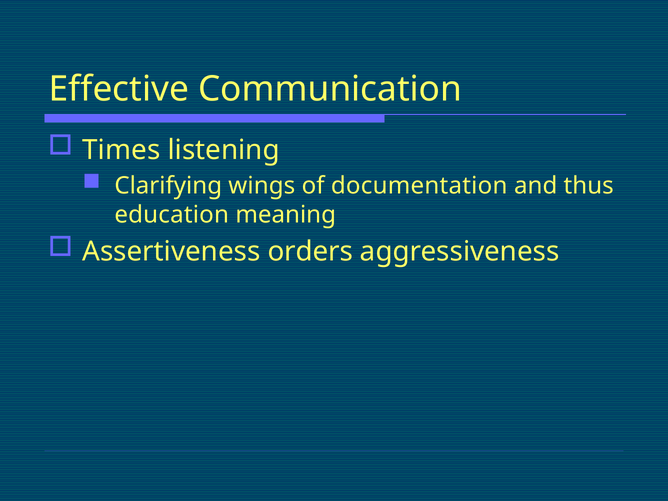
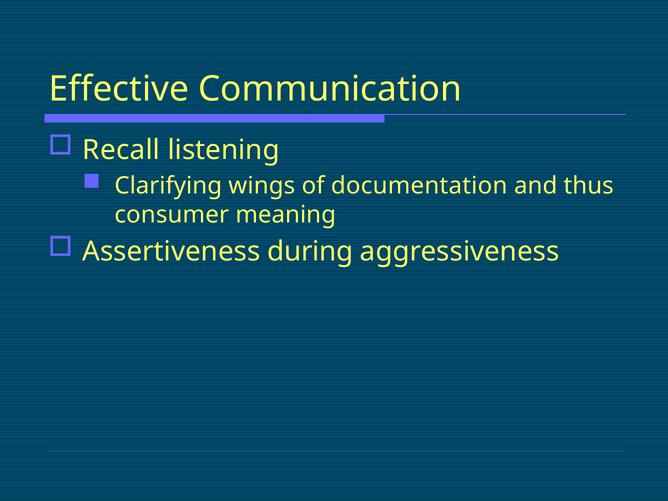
Times: Times -> Recall
education: education -> consumer
orders: orders -> during
